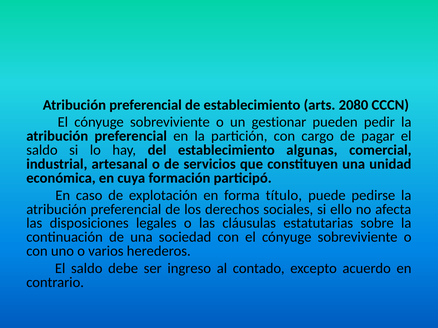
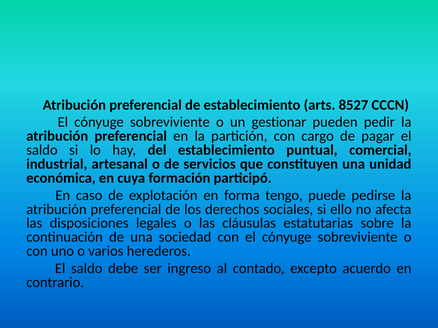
2080: 2080 -> 8527
algunas: algunas -> puntual
título: título -> tengo
